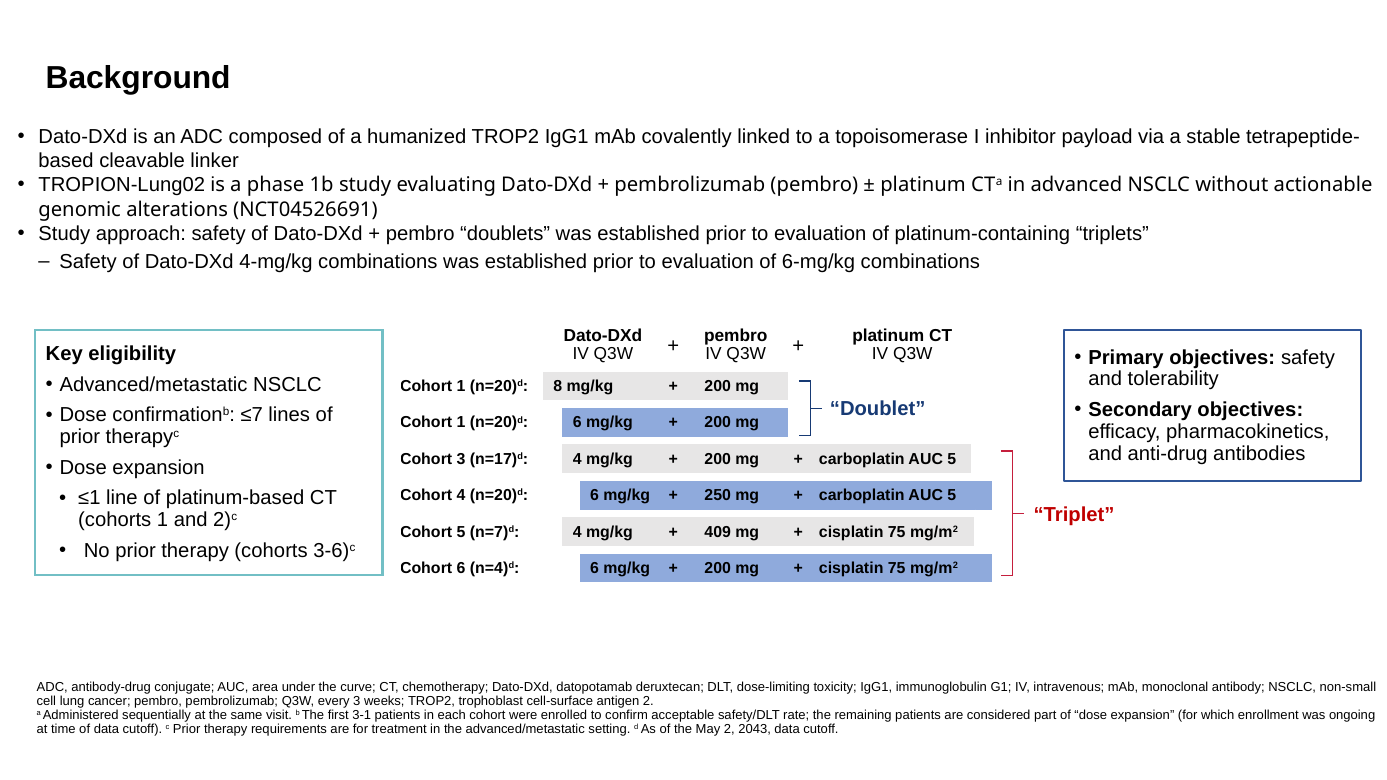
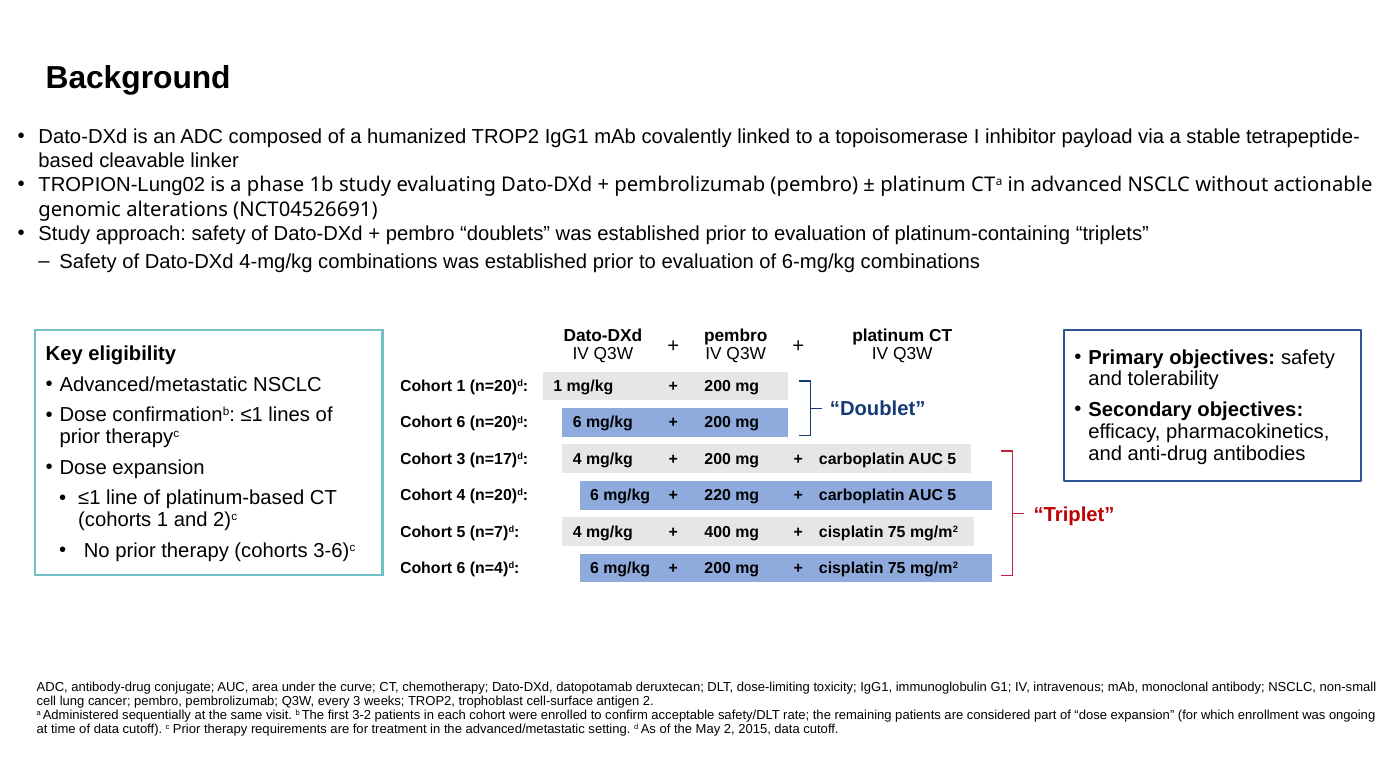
n=20)d 8: 8 -> 1
confirmationb ≤7: ≤7 -> ≤1
1 at (461, 423): 1 -> 6
250: 250 -> 220
409: 409 -> 400
3-1: 3-1 -> 3-2
2043: 2043 -> 2015
